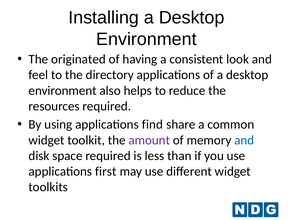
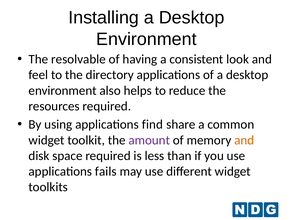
originated: originated -> resolvable
and at (244, 140) colour: blue -> orange
first: first -> fails
